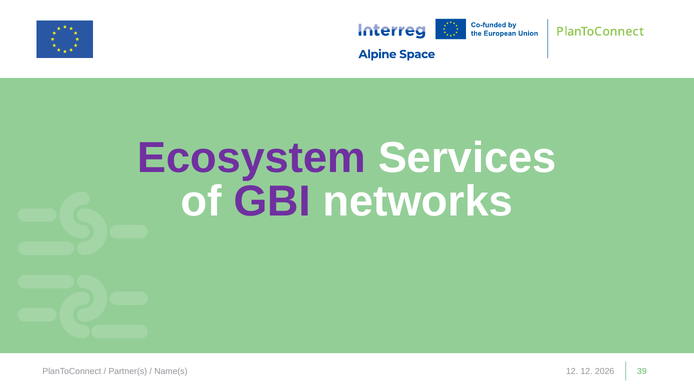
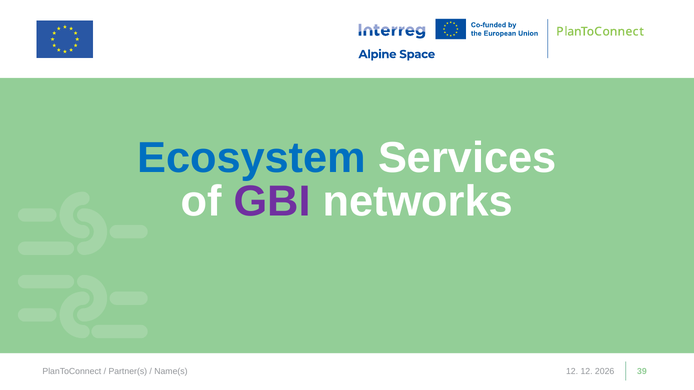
Ecosystem colour: purple -> blue
